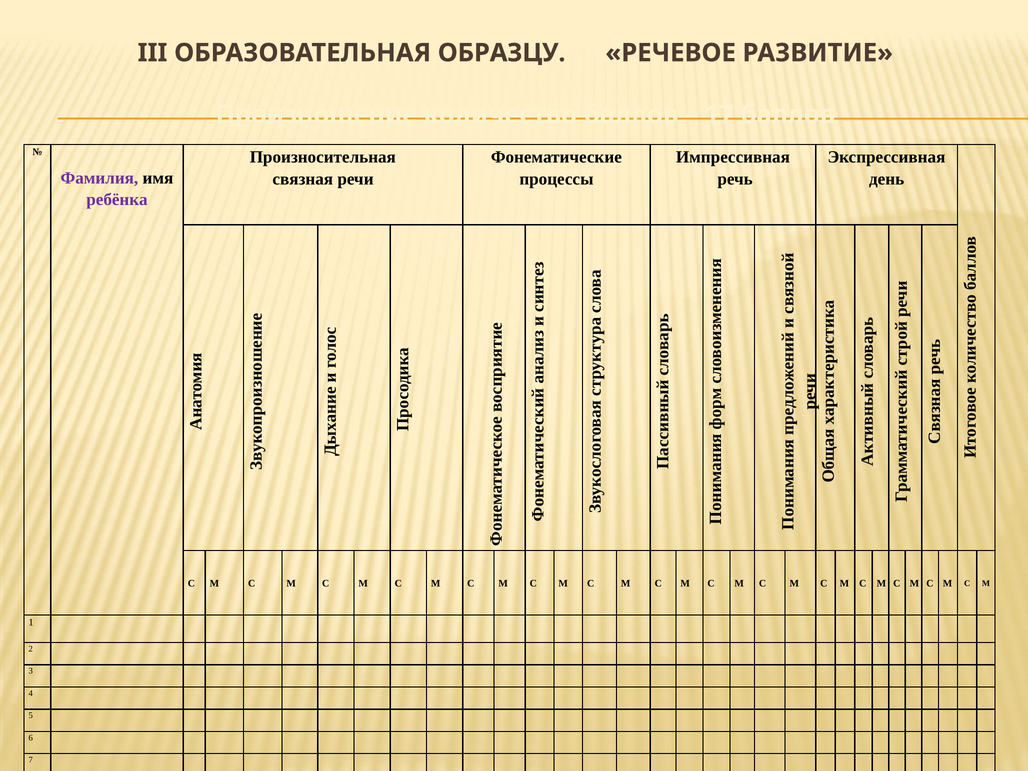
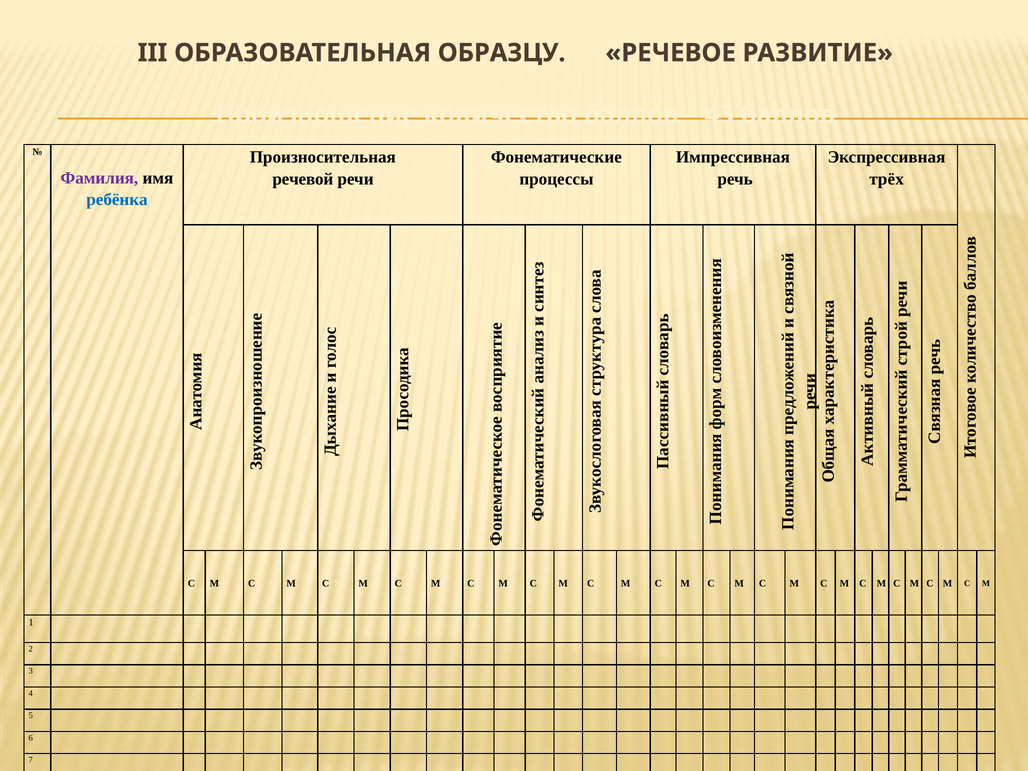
17: 17 -> 43
связная: связная -> речевой
день: день -> трёх
ребёнка colour: purple -> blue
